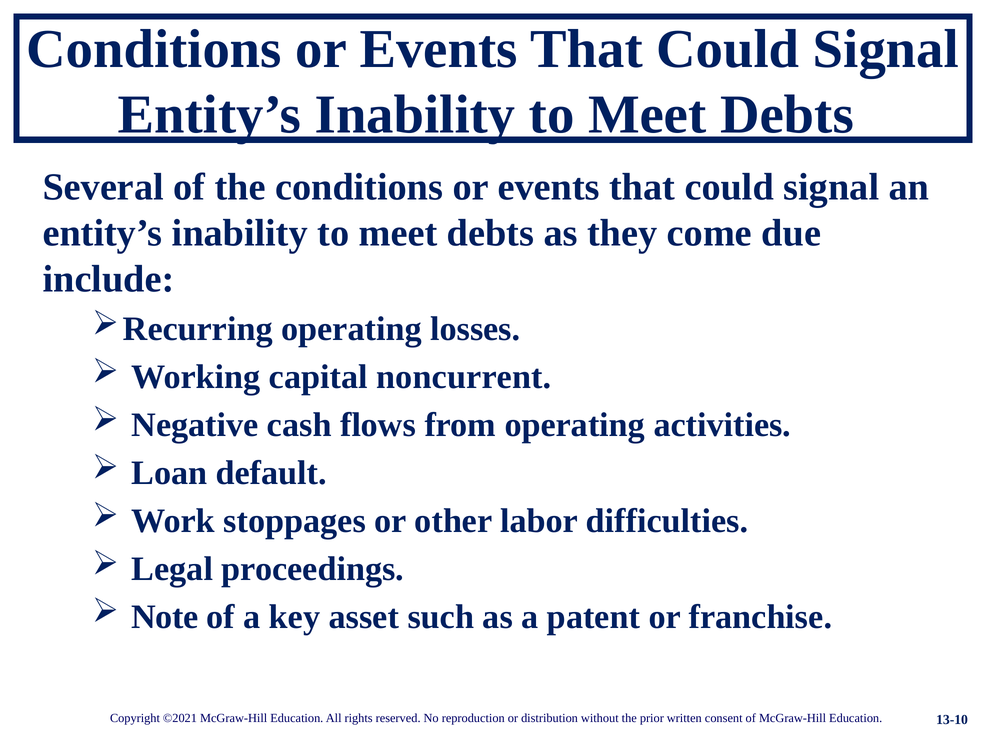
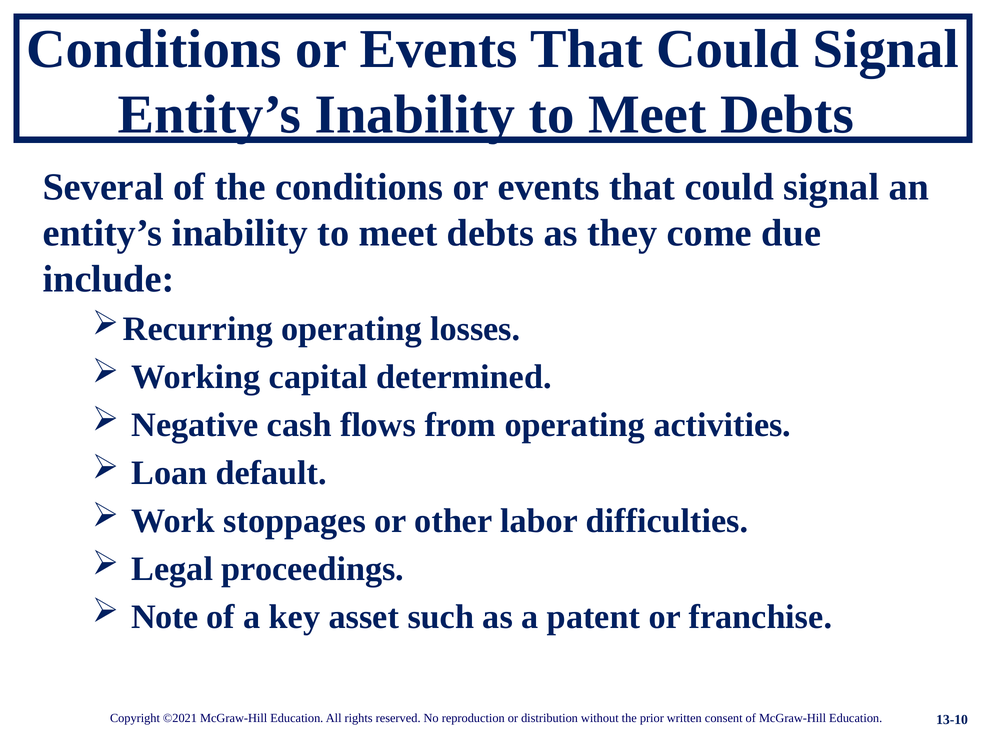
noncurrent: noncurrent -> determined
